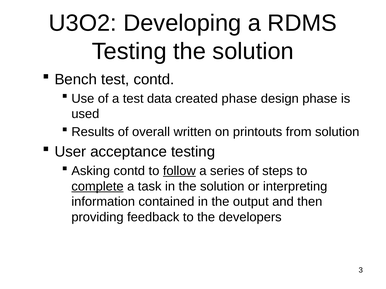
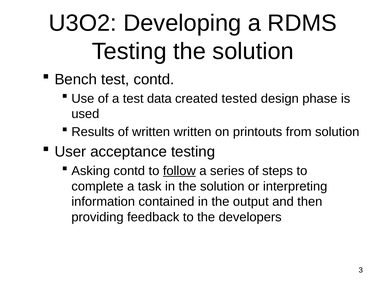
created phase: phase -> tested
of overall: overall -> written
complete underline: present -> none
